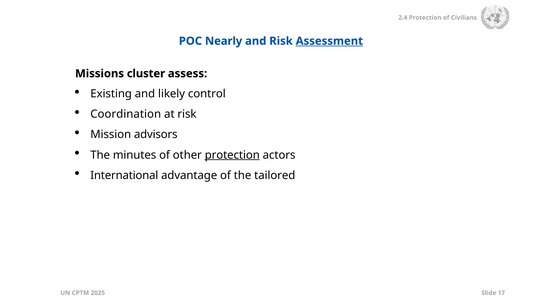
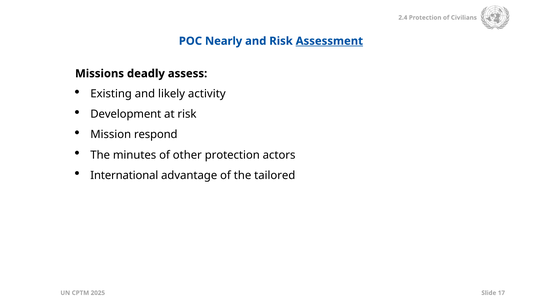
cluster: cluster -> deadly
control: control -> activity
Coordination: Coordination -> Development
advisors: advisors -> respond
protection at (232, 155) underline: present -> none
